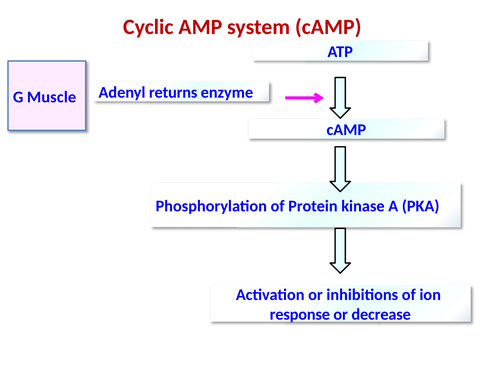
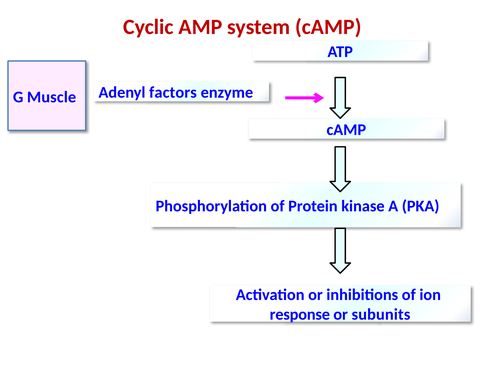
returns: returns -> factors
decrease: decrease -> subunits
